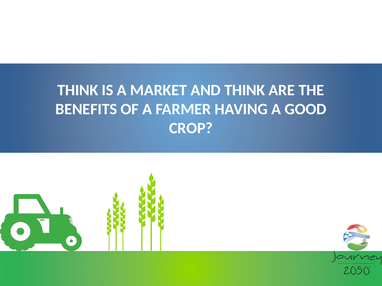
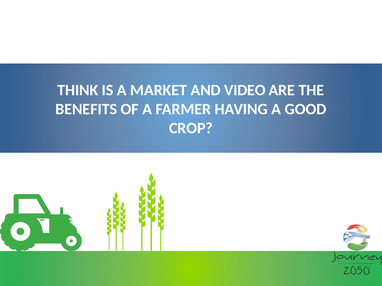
AND THINK: THINK -> VIDEO
